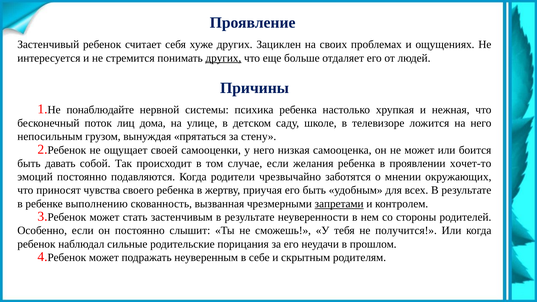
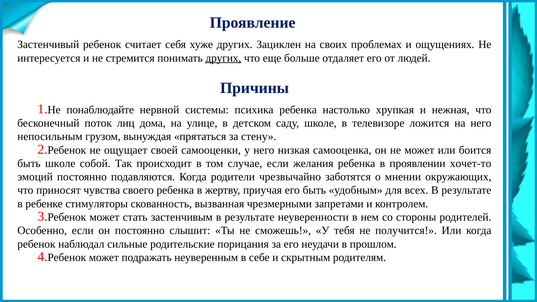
быть давать: давать -> школе
выполнению: выполнению -> стимуляторы
запретами underline: present -> none
